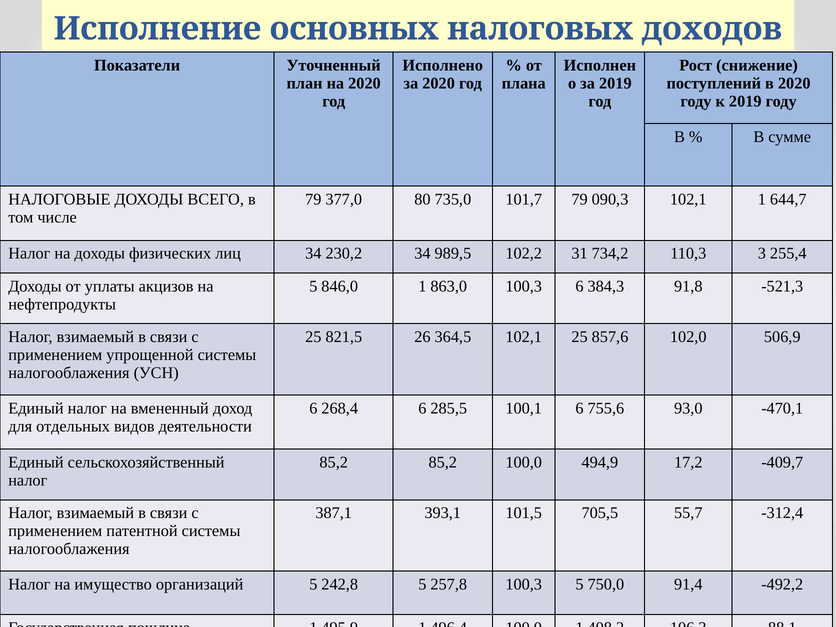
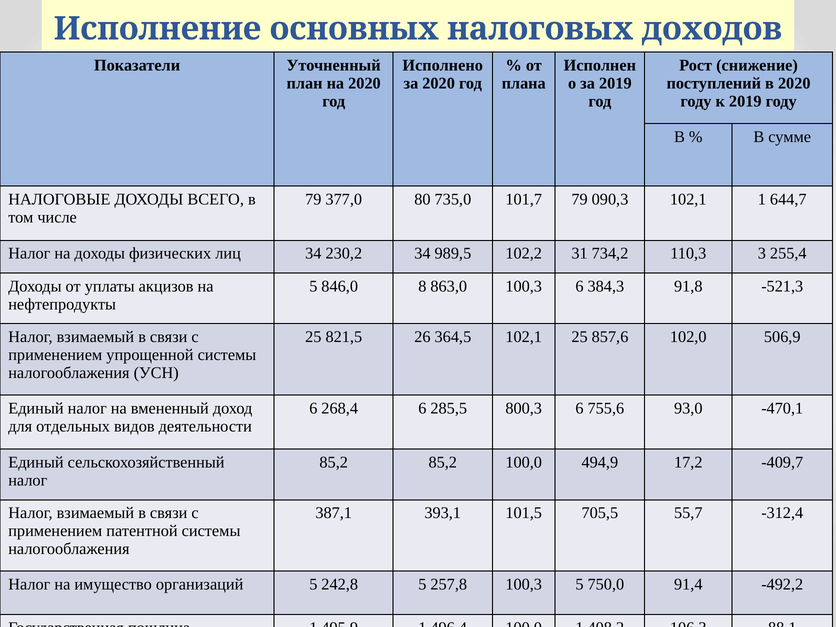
846,0 1: 1 -> 8
100,1: 100,1 -> 800,3
